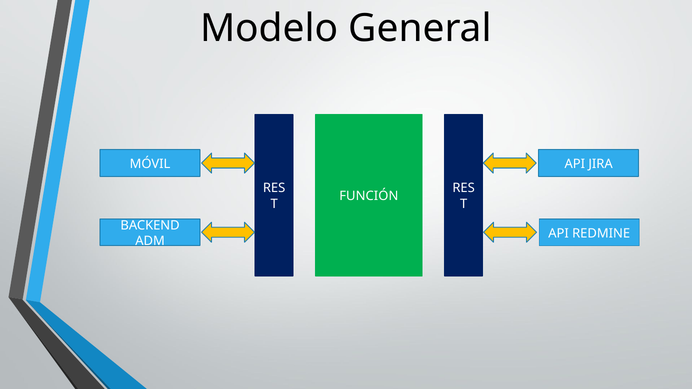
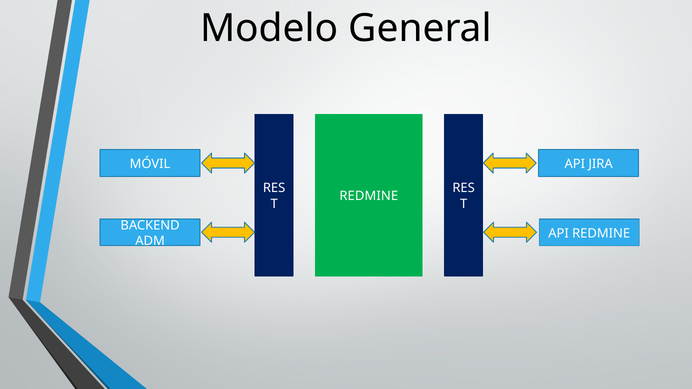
FUNCIÓN at (369, 196): FUNCIÓN -> REDMINE
